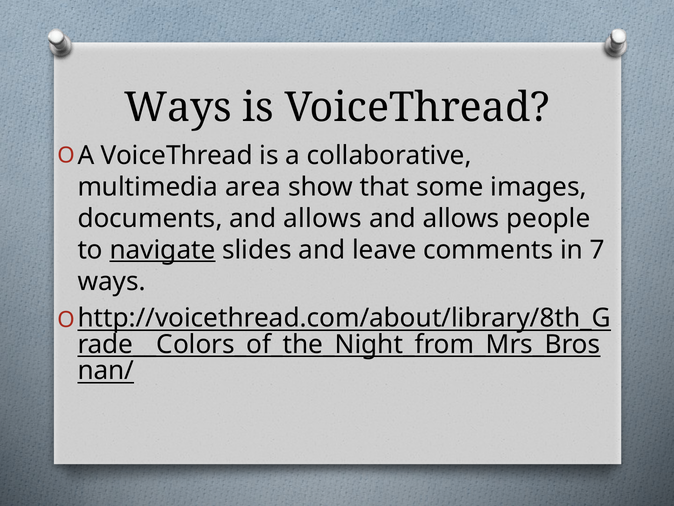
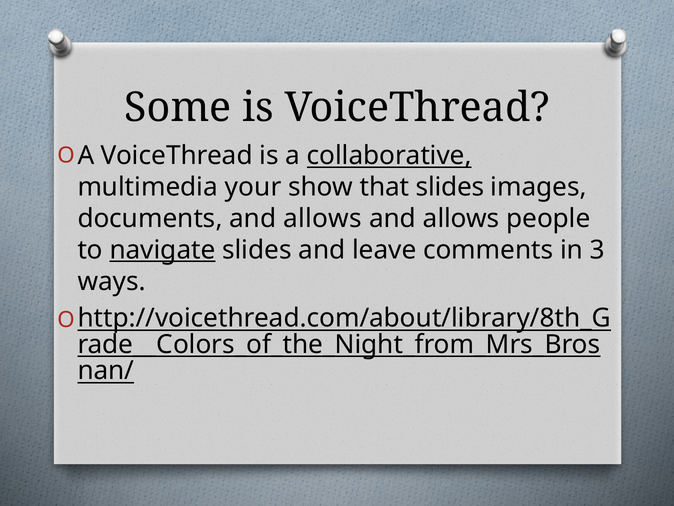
Ways at (178, 107): Ways -> Some
collaborative underline: none -> present
area: area -> your
that some: some -> slides
7: 7 -> 3
